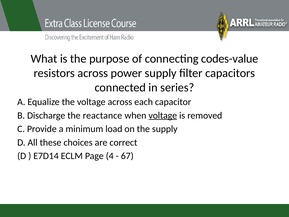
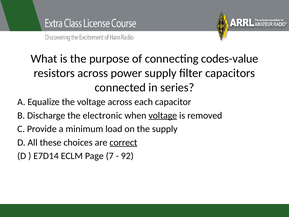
reactance: reactance -> electronic
correct underline: none -> present
4: 4 -> 7
67: 67 -> 92
